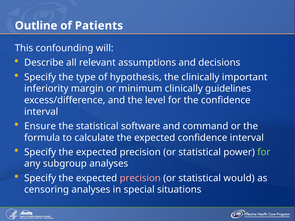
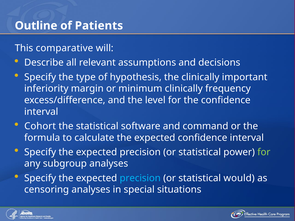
confounding: confounding -> comparative
guidelines: guidelines -> frequency
Ensure: Ensure -> Cohort
precision at (140, 178) colour: pink -> light blue
